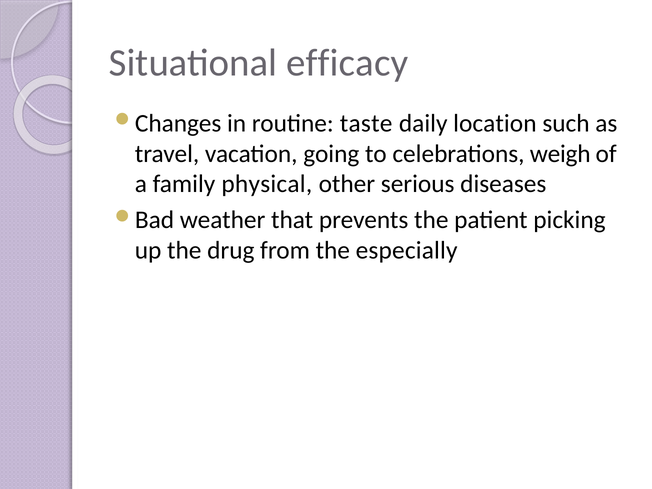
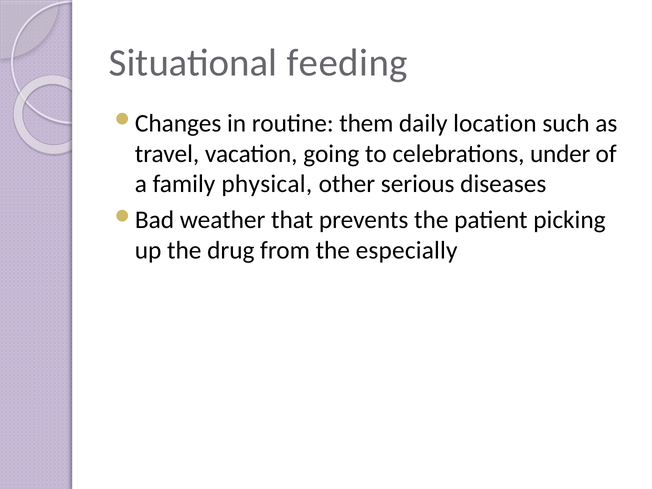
efficacy: efficacy -> feeding
taste: taste -> them
weigh: weigh -> under
